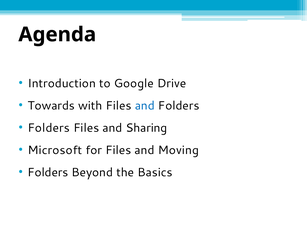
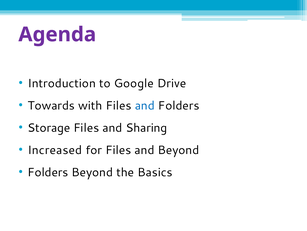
Agenda colour: black -> purple
Folders at (49, 127): Folders -> Storage
Microsoft: Microsoft -> Increased
and Moving: Moving -> Beyond
